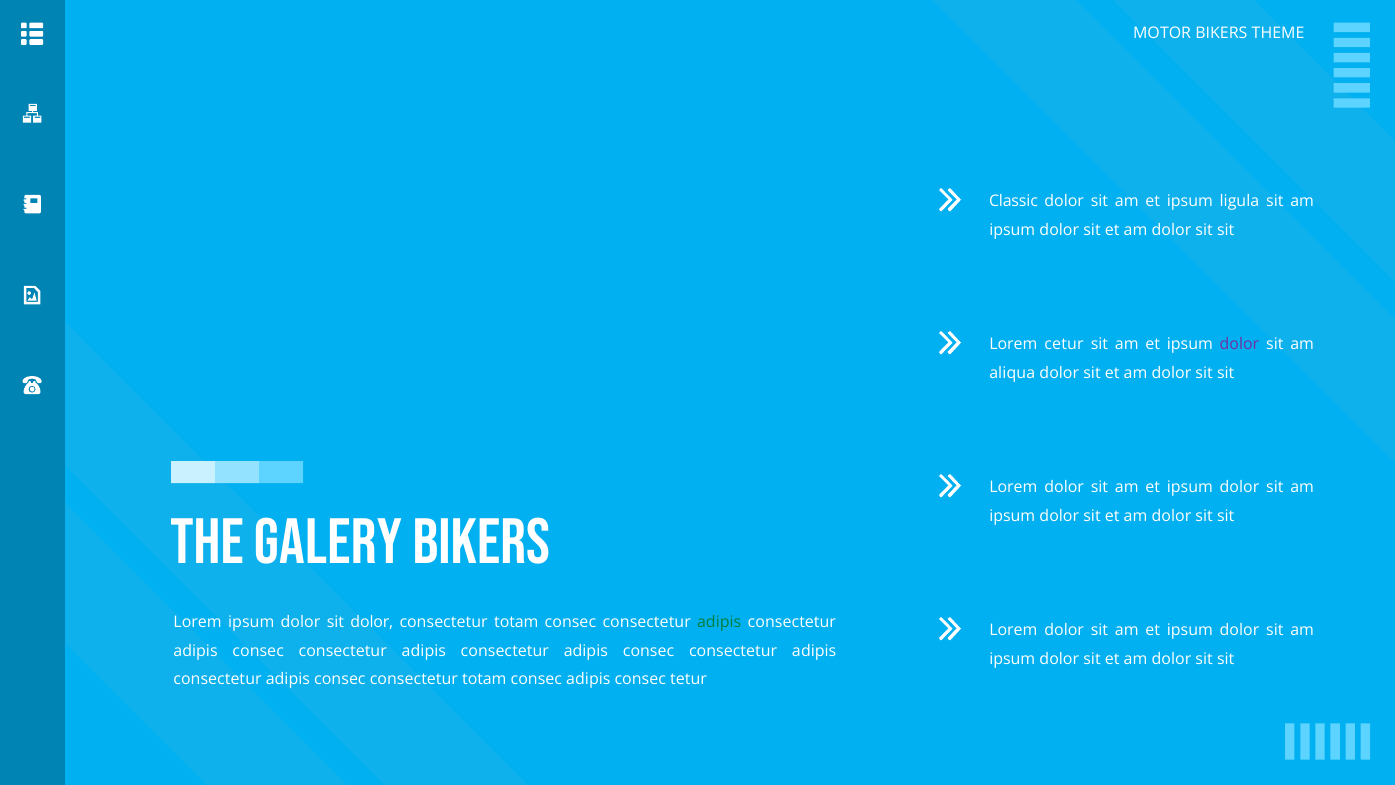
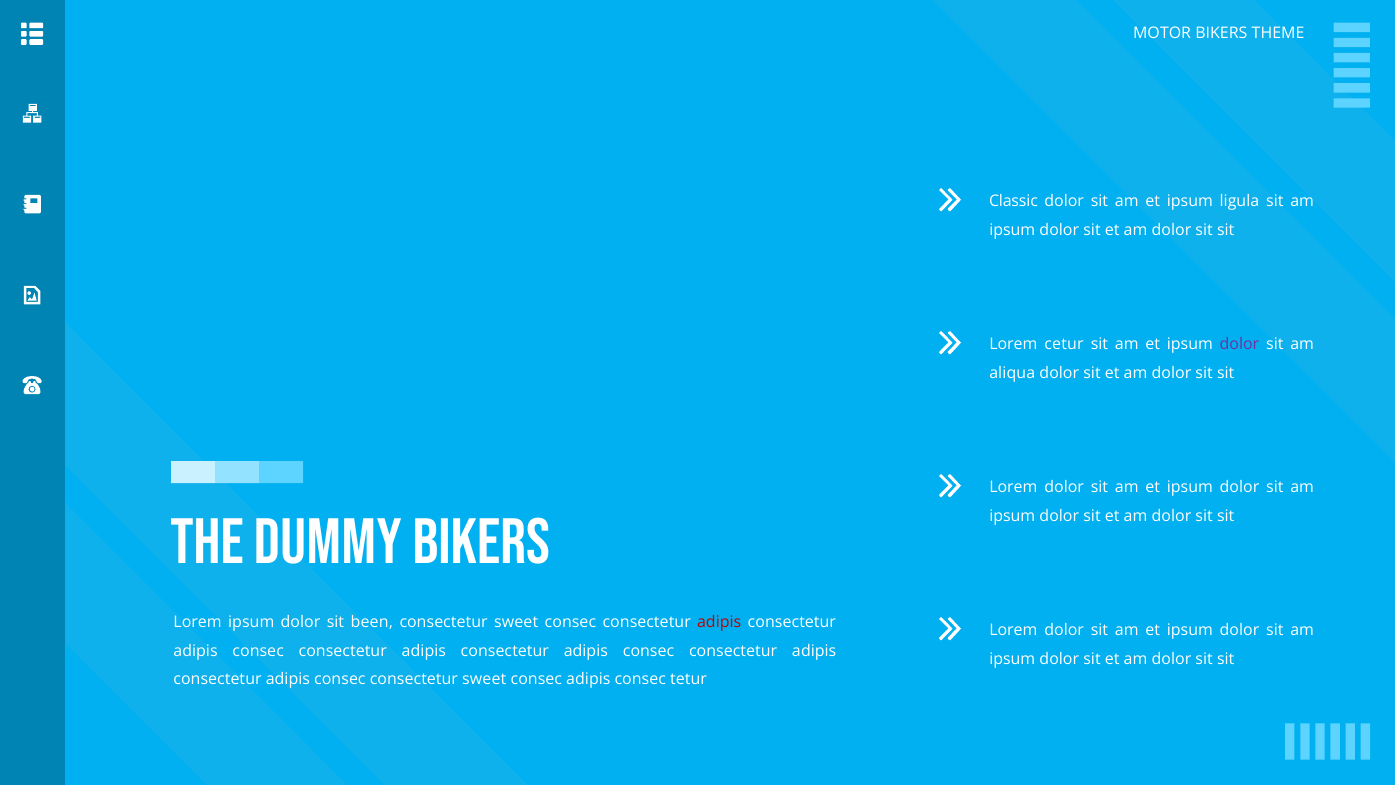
Galery: Galery -> Dummy
sit dolor: dolor -> been
totam at (516, 622): totam -> sweet
adipis at (719, 622) colour: green -> red
consec consectetur totam: totam -> sweet
